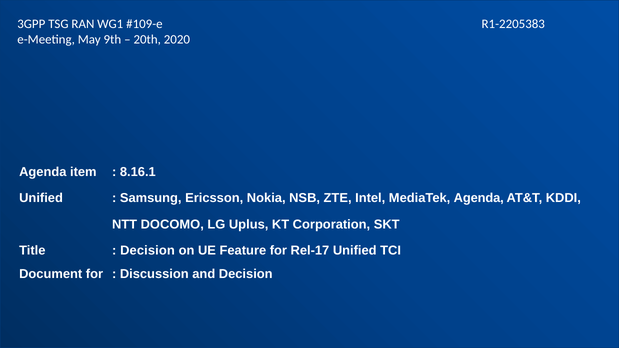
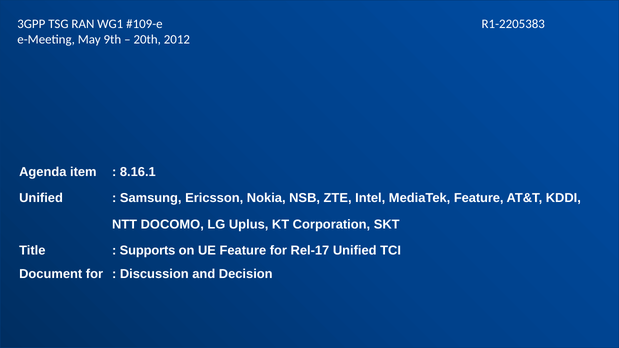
2020: 2020 -> 2012
MediaTek Agenda: Agenda -> Feature
Decision at (147, 251): Decision -> Supports
